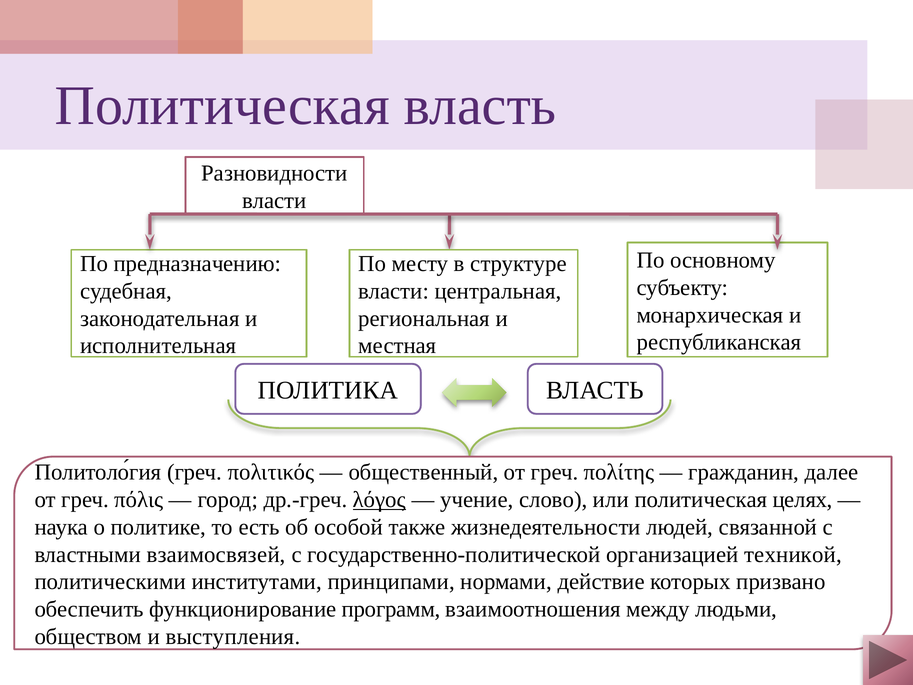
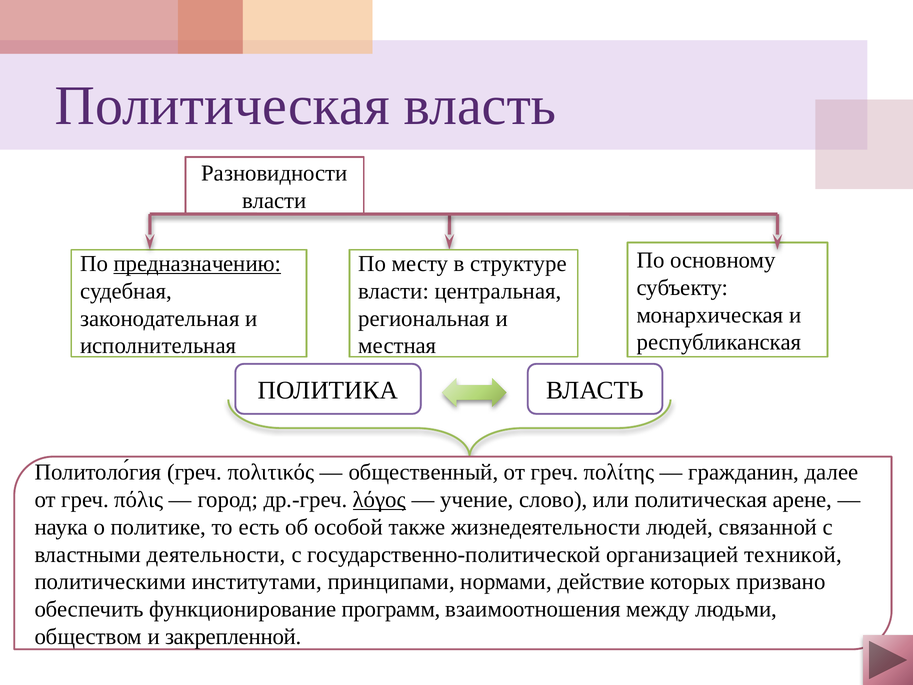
предназначению underline: none -> present
целях: целях -> арене
взаимосвязей: взаимосвязей -> деятельности
выступления: выступления -> закрепленной
